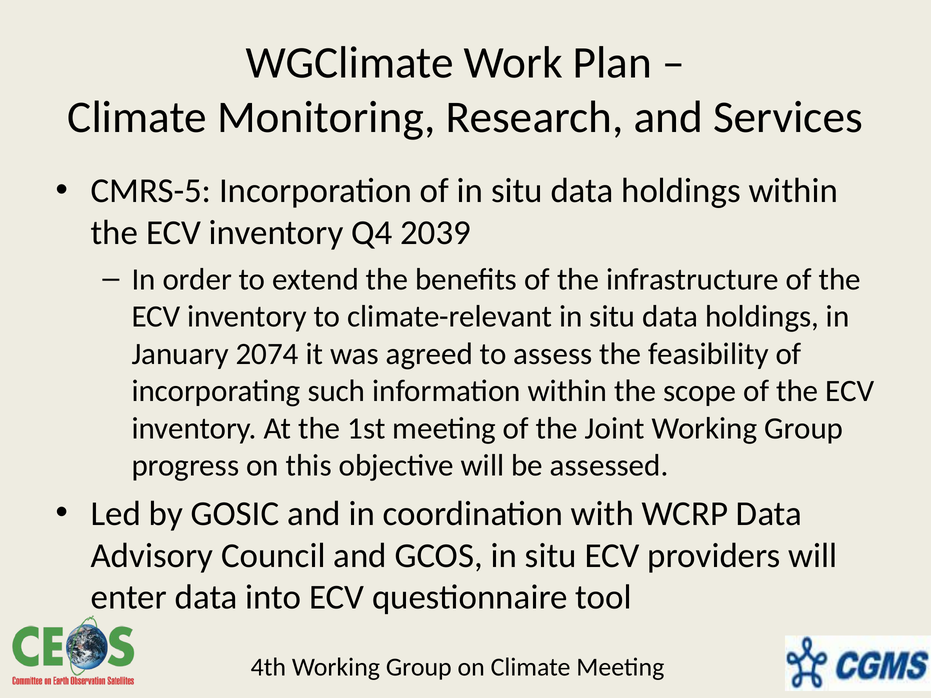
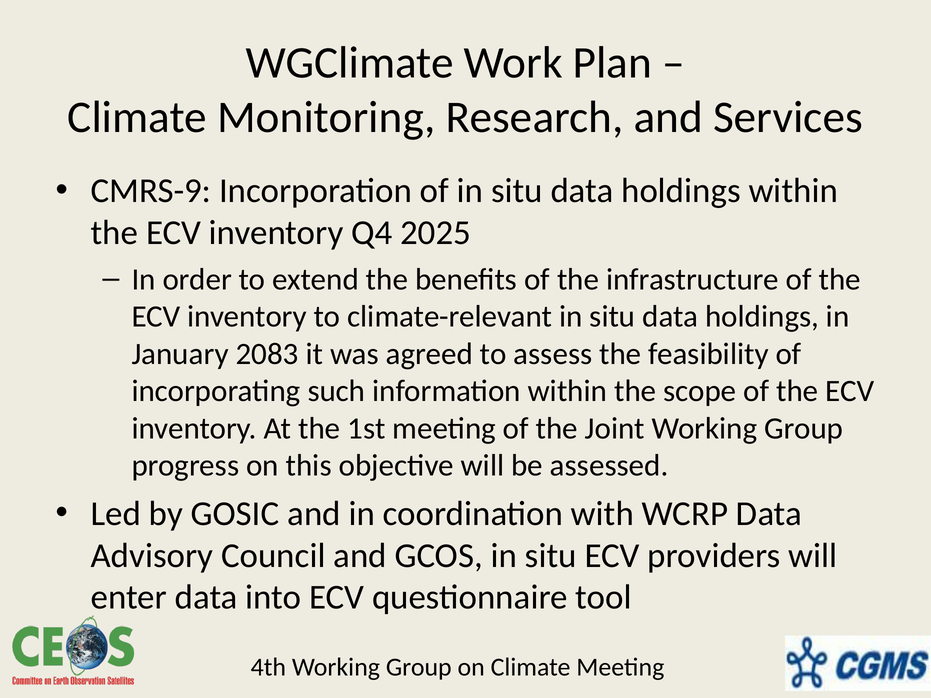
CMRS-5: CMRS-5 -> CMRS-9
2039: 2039 -> 2025
2074: 2074 -> 2083
